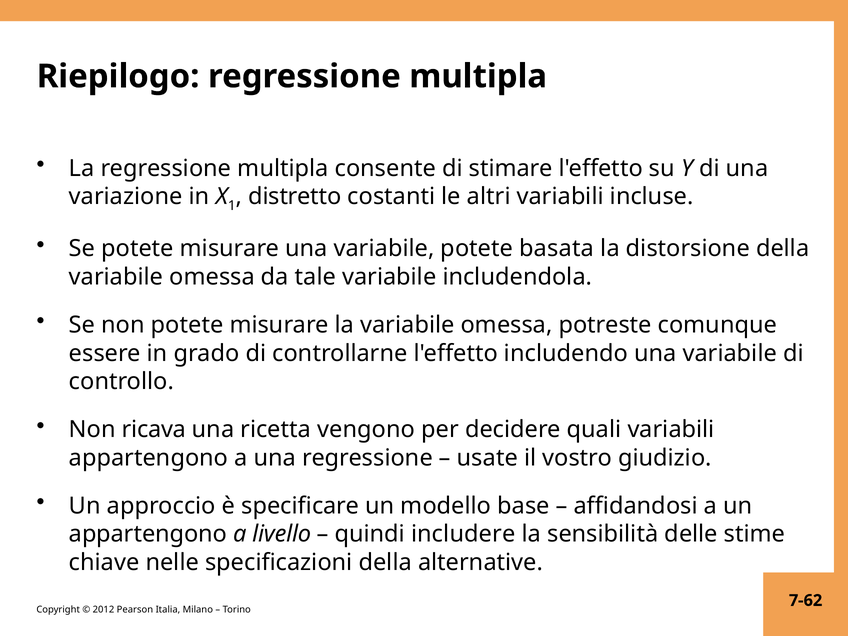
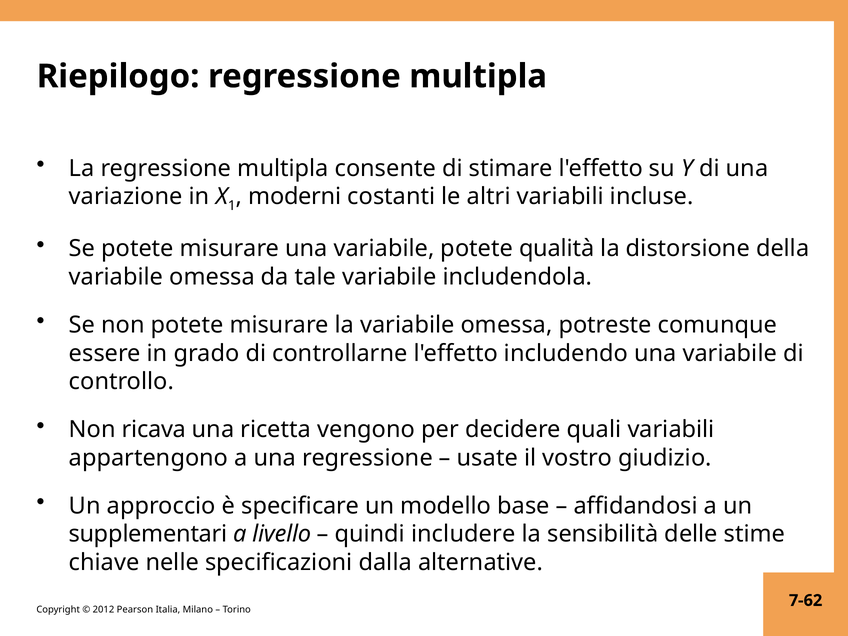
distretto: distretto -> moderni
basata: basata -> qualità
appartengono at (148, 534): appartengono -> supplementari
specificazioni della: della -> dalla
